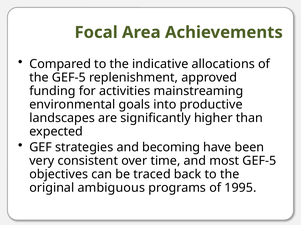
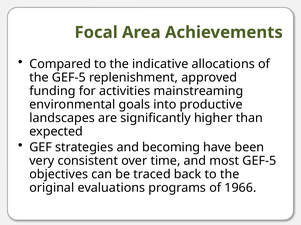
ambiguous: ambiguous -> evaluations
1995: 1995 -> 1966
